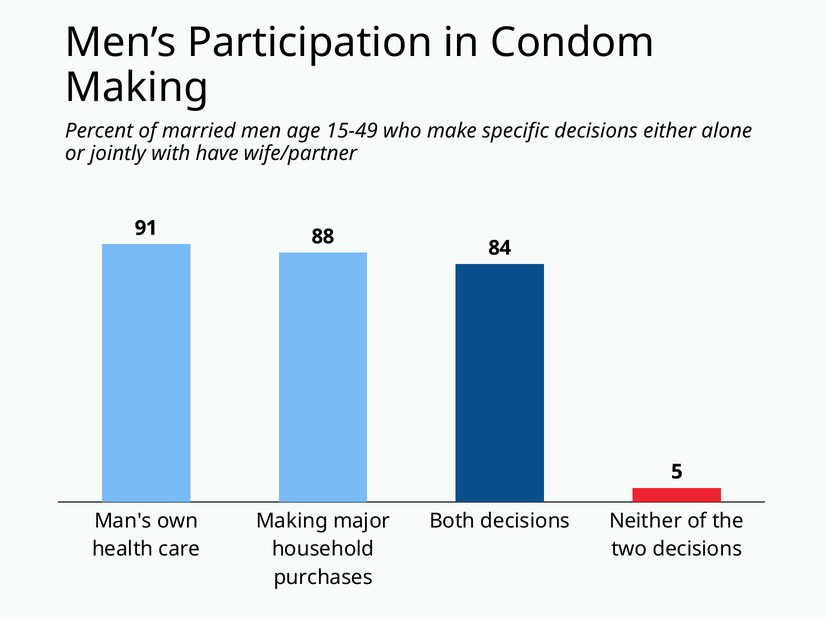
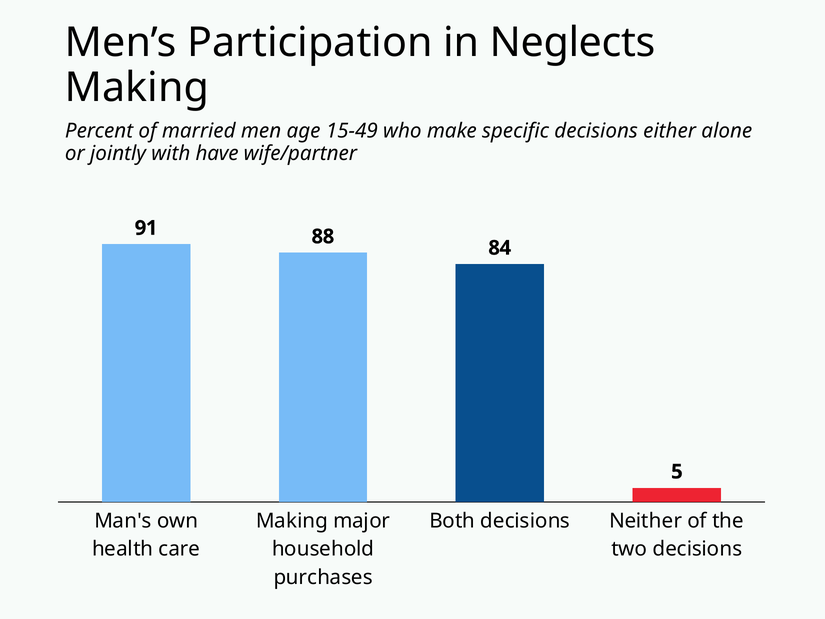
Condom: Condom -> Neglects
